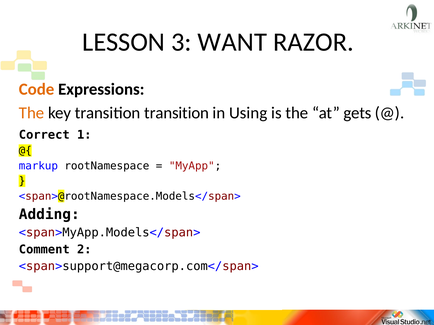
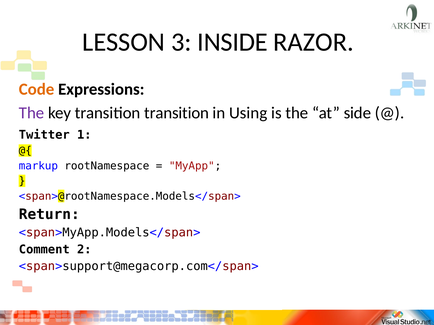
WANT: WANT -> INSIDE
The at (32, 113) colour: orange -> purple
gets: gets -> side
Correct: Correct -> Twitter
Adding: Adding -> Return
